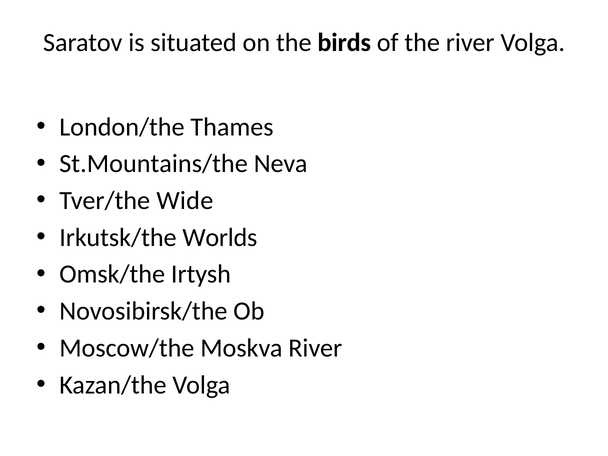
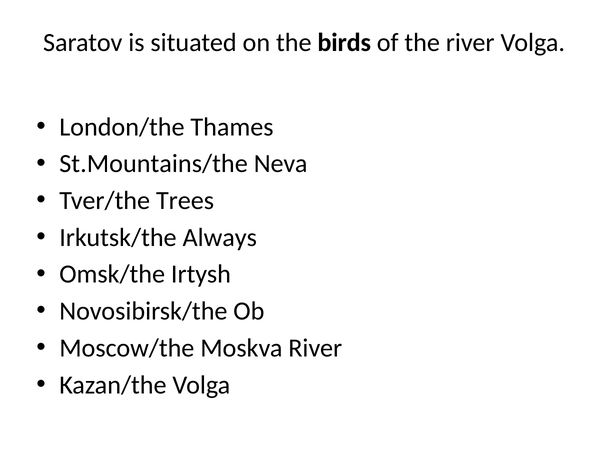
Wide: Wide -> Trees
Worlds: Worlds -> Always
